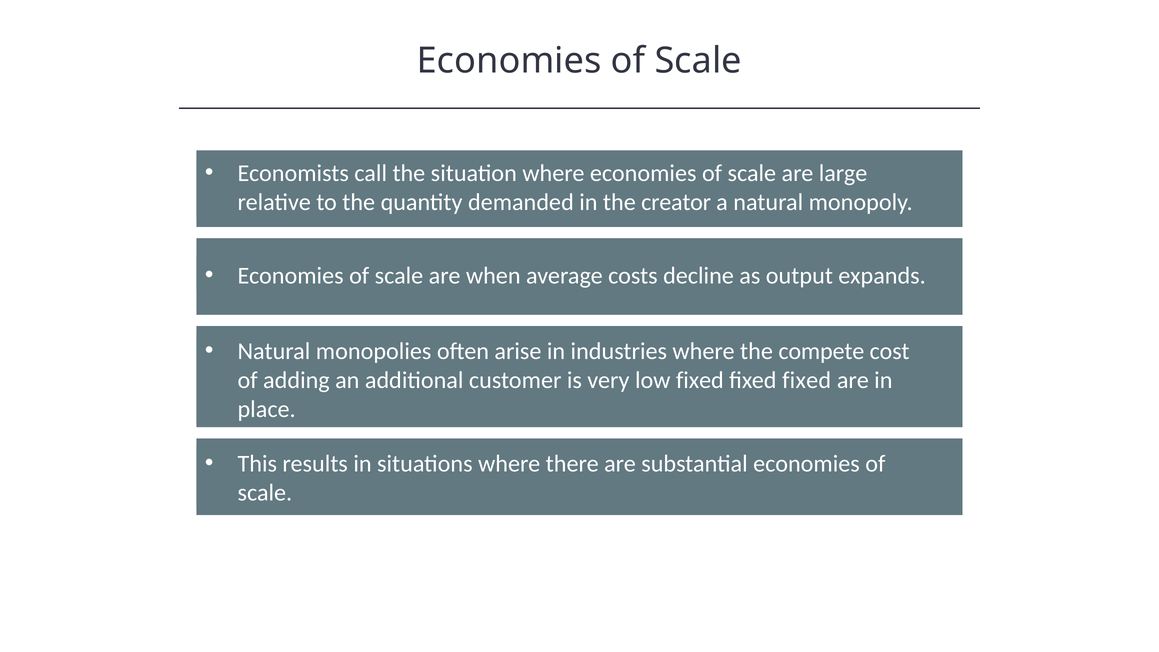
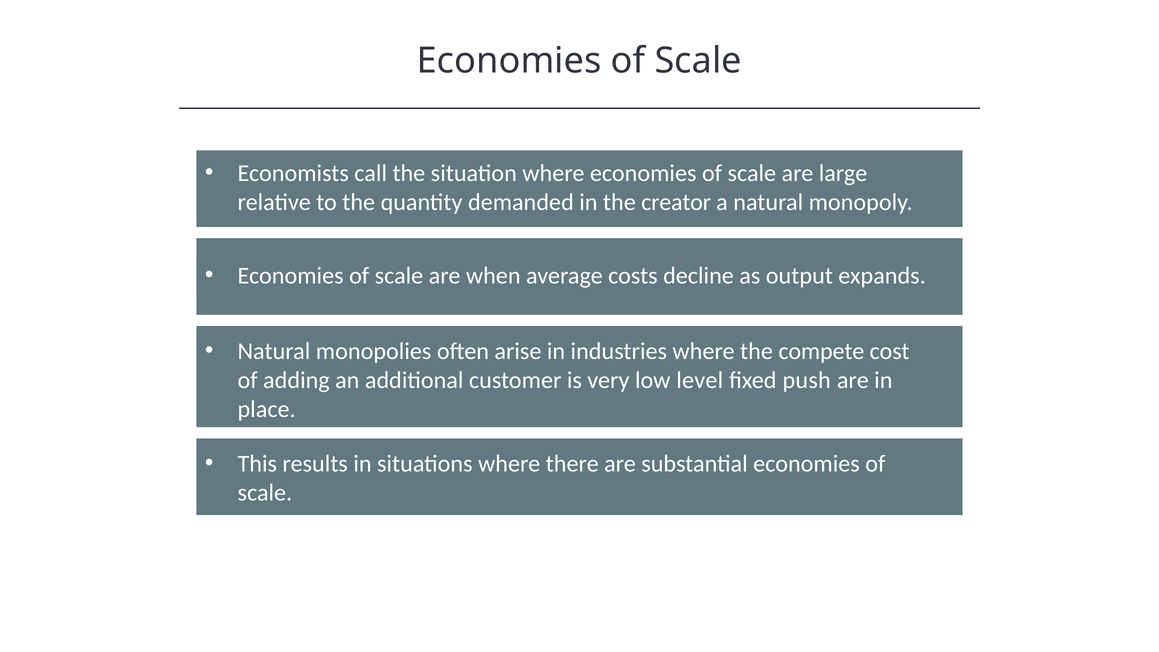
low fixed: fixed -> level
fixed at (807, 380): fixed -> push
